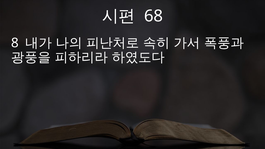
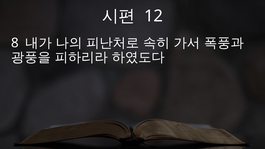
68: 68 -> 12
